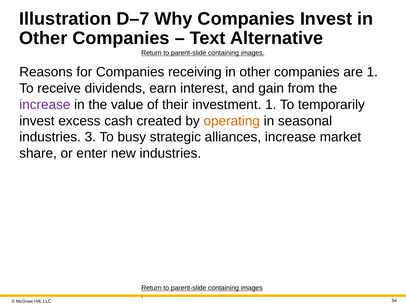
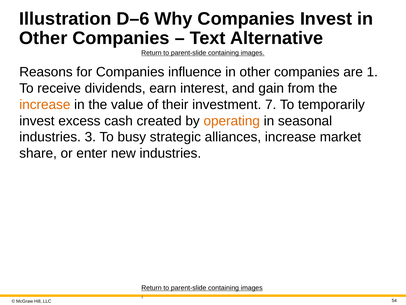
D–7: D–7 -> D–6
receiving: receiving -> influence
increase at (45, 104) colour: purple -> orange
investment 1: 1 -> 7
